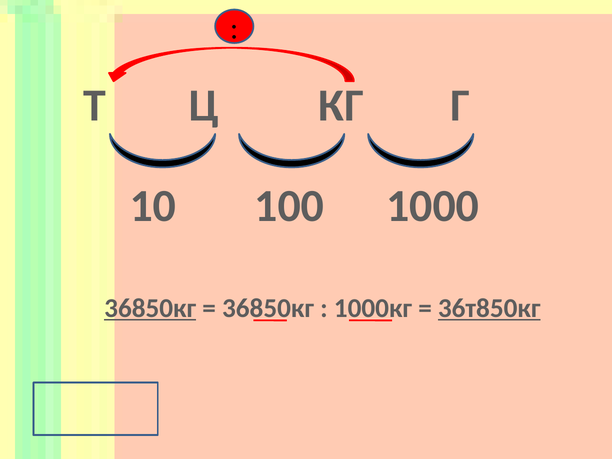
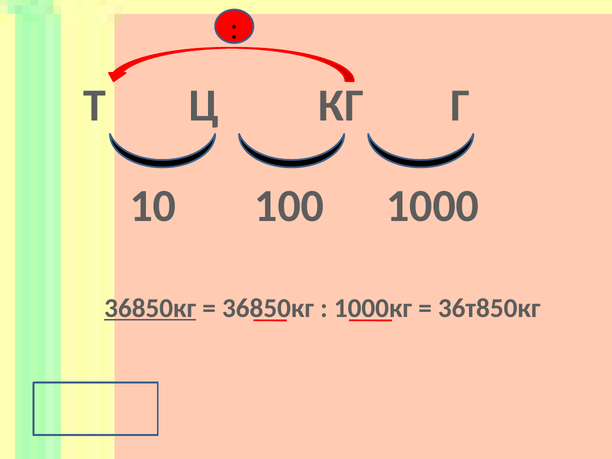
36т850кг underline: present -> none
